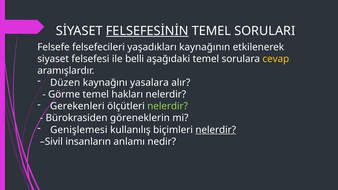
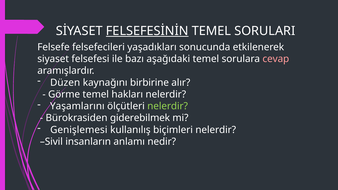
kaynağının: kaynağının -> sonucunda
belli: belli -> bazı
cevap colour: yellow -> pink
yasalara: yasalara -> birbirine
Gerekenleri: Gerekenleri -> Yaşamlarını
göreneklerin: göreneklerin -> giderebilmek
nelerdir at (216, 130) underline: present -> none
